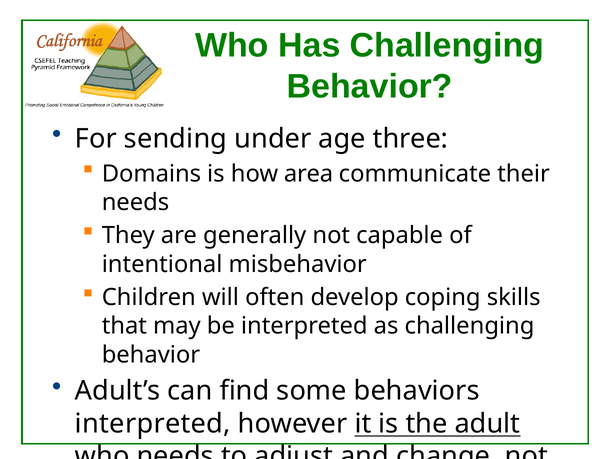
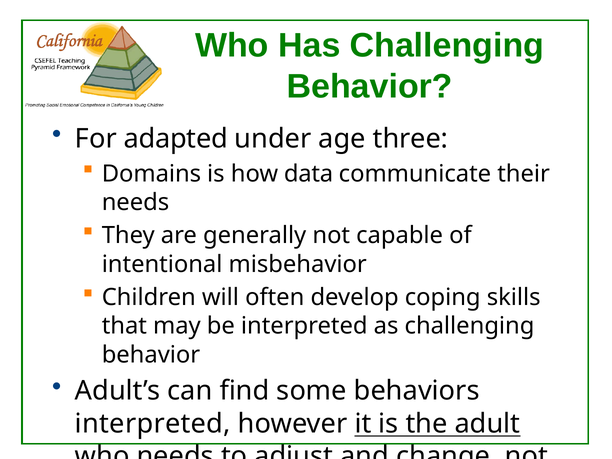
sending: sending -> adapted
area: area -> data
